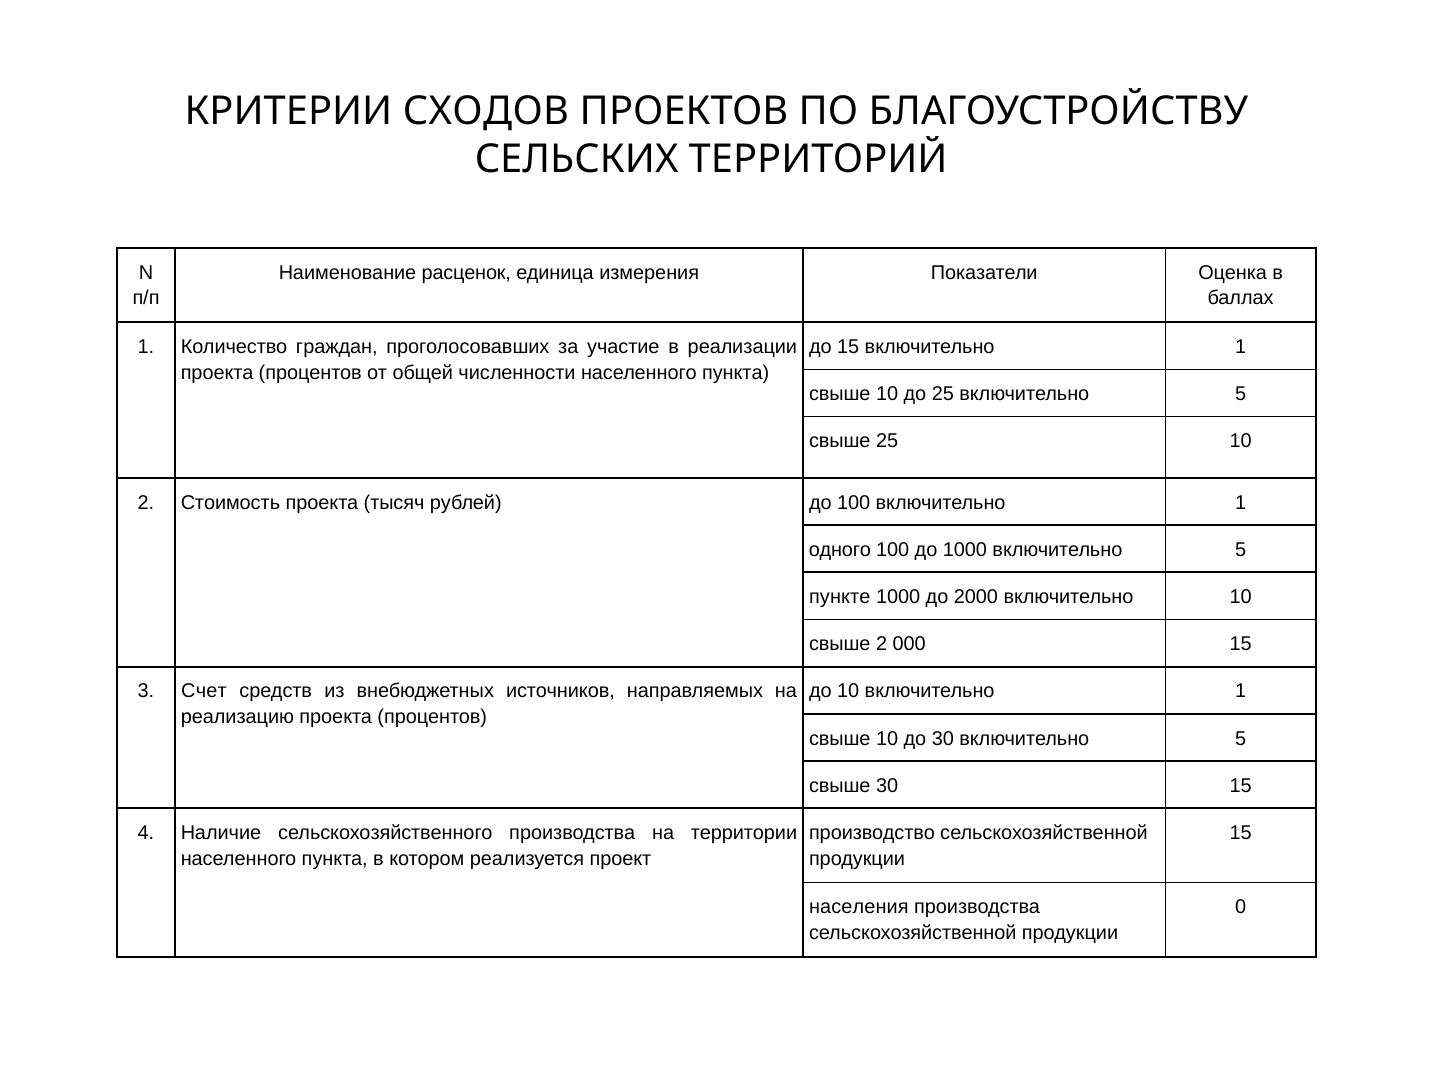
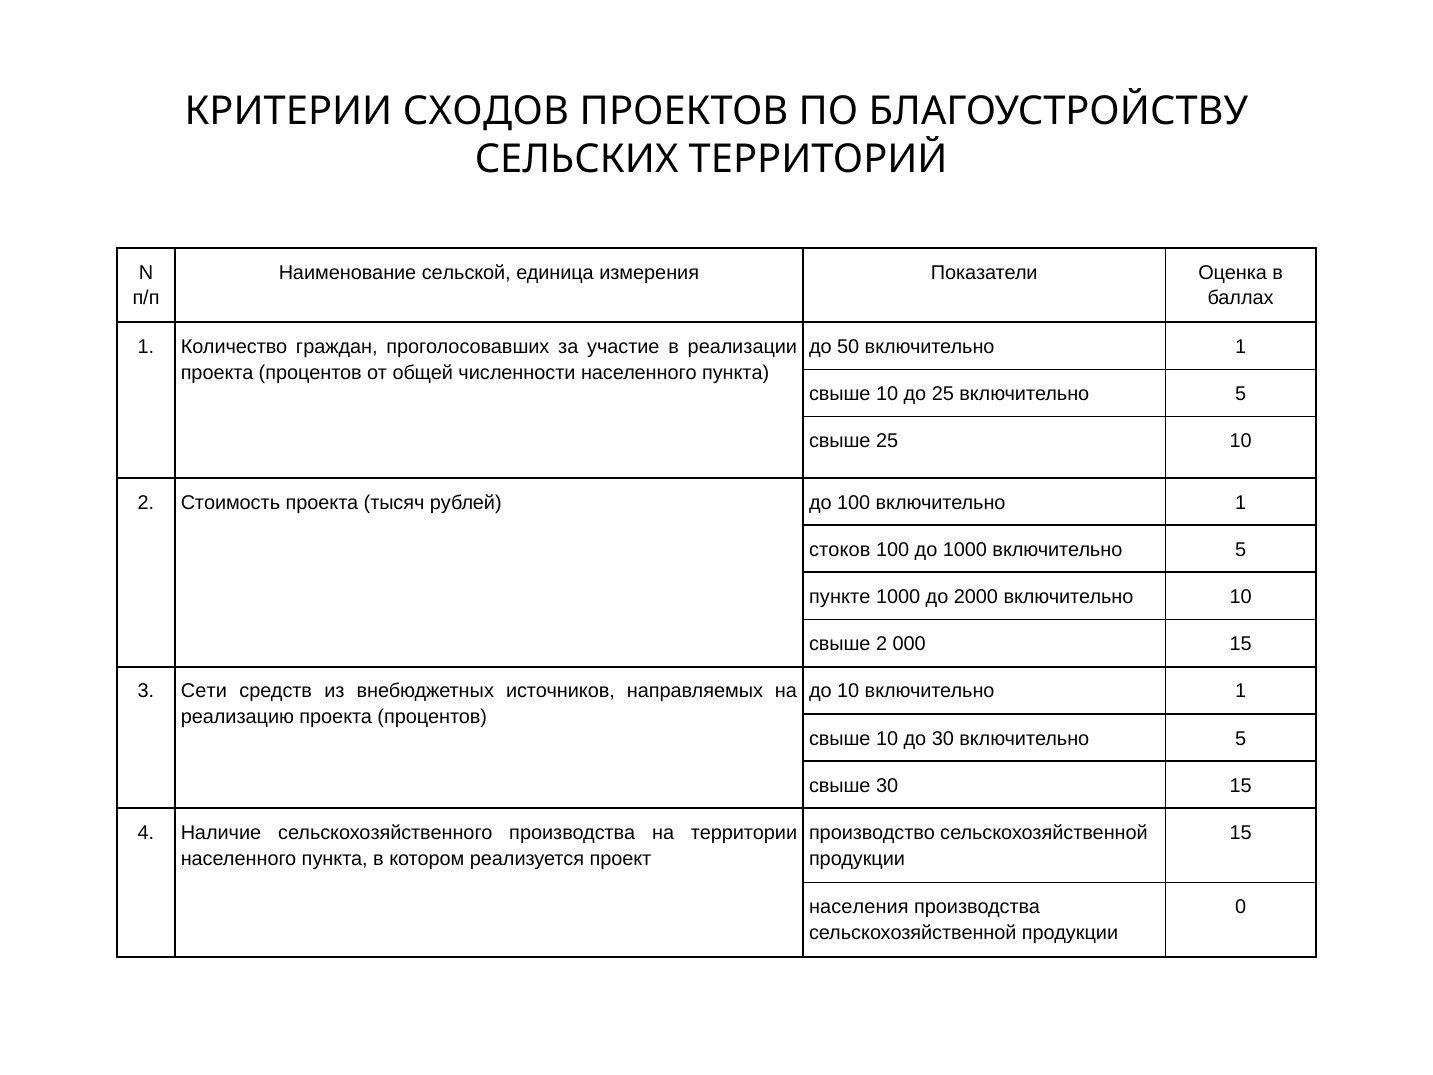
расценок: расценок -> сельской
до 15: 15 -> 50
одного: одного -> стоков
Счет: Счет -> Сети
